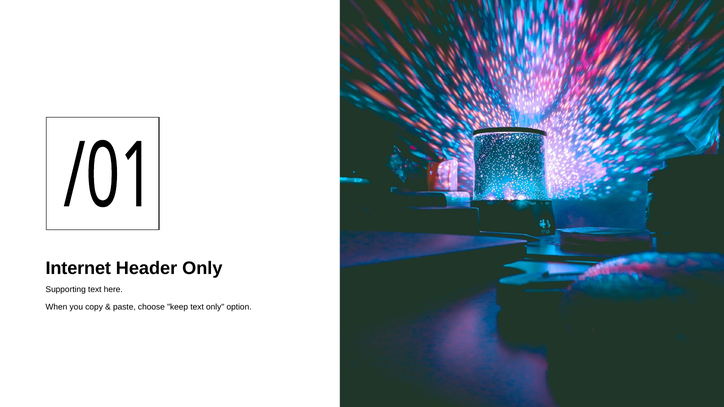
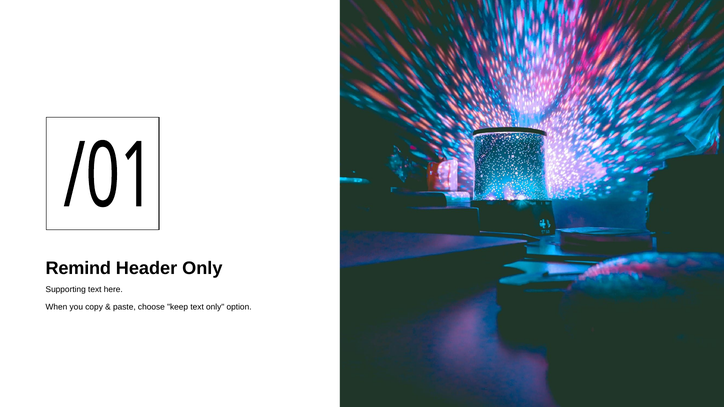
Internet: Internet -> Remind
